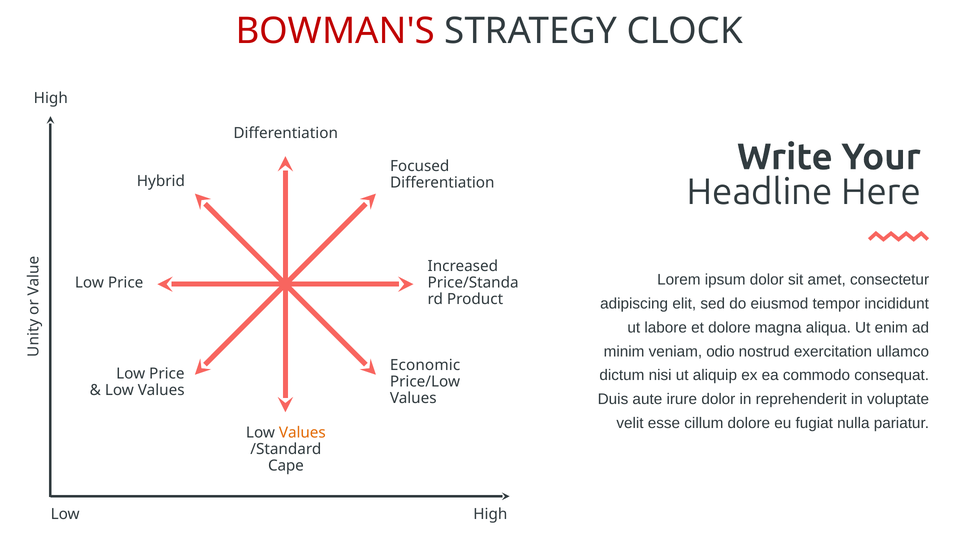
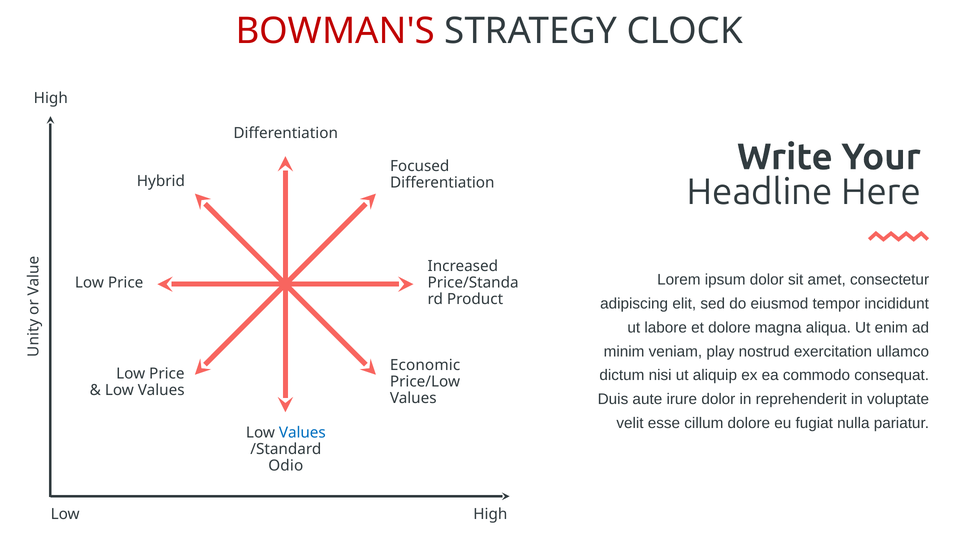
odio: odio -> play
Values at (302, 433) colour: orange -> blue
Cape: Cape -> Odio
